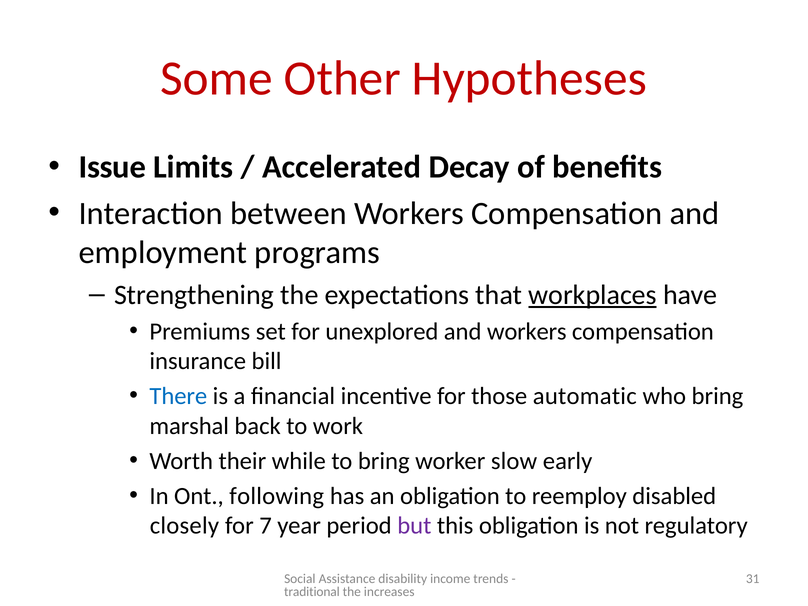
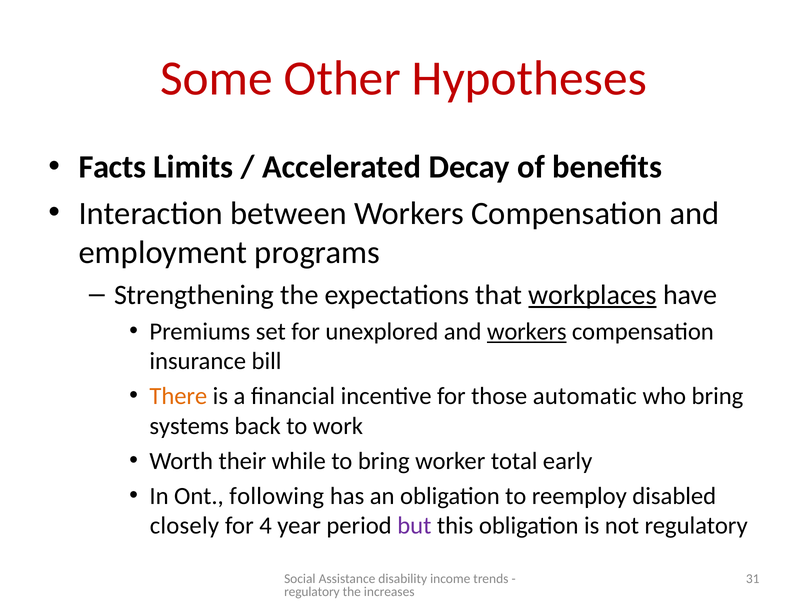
Issue: Issue -> Facts
workers at (527, 332) underline: none -> present
There colour: blue -> orange
marshal: marshal -> systems
slow: slow -> total
7: 7 -> 4
traditional at (312, 592): traditional -> regulatory
